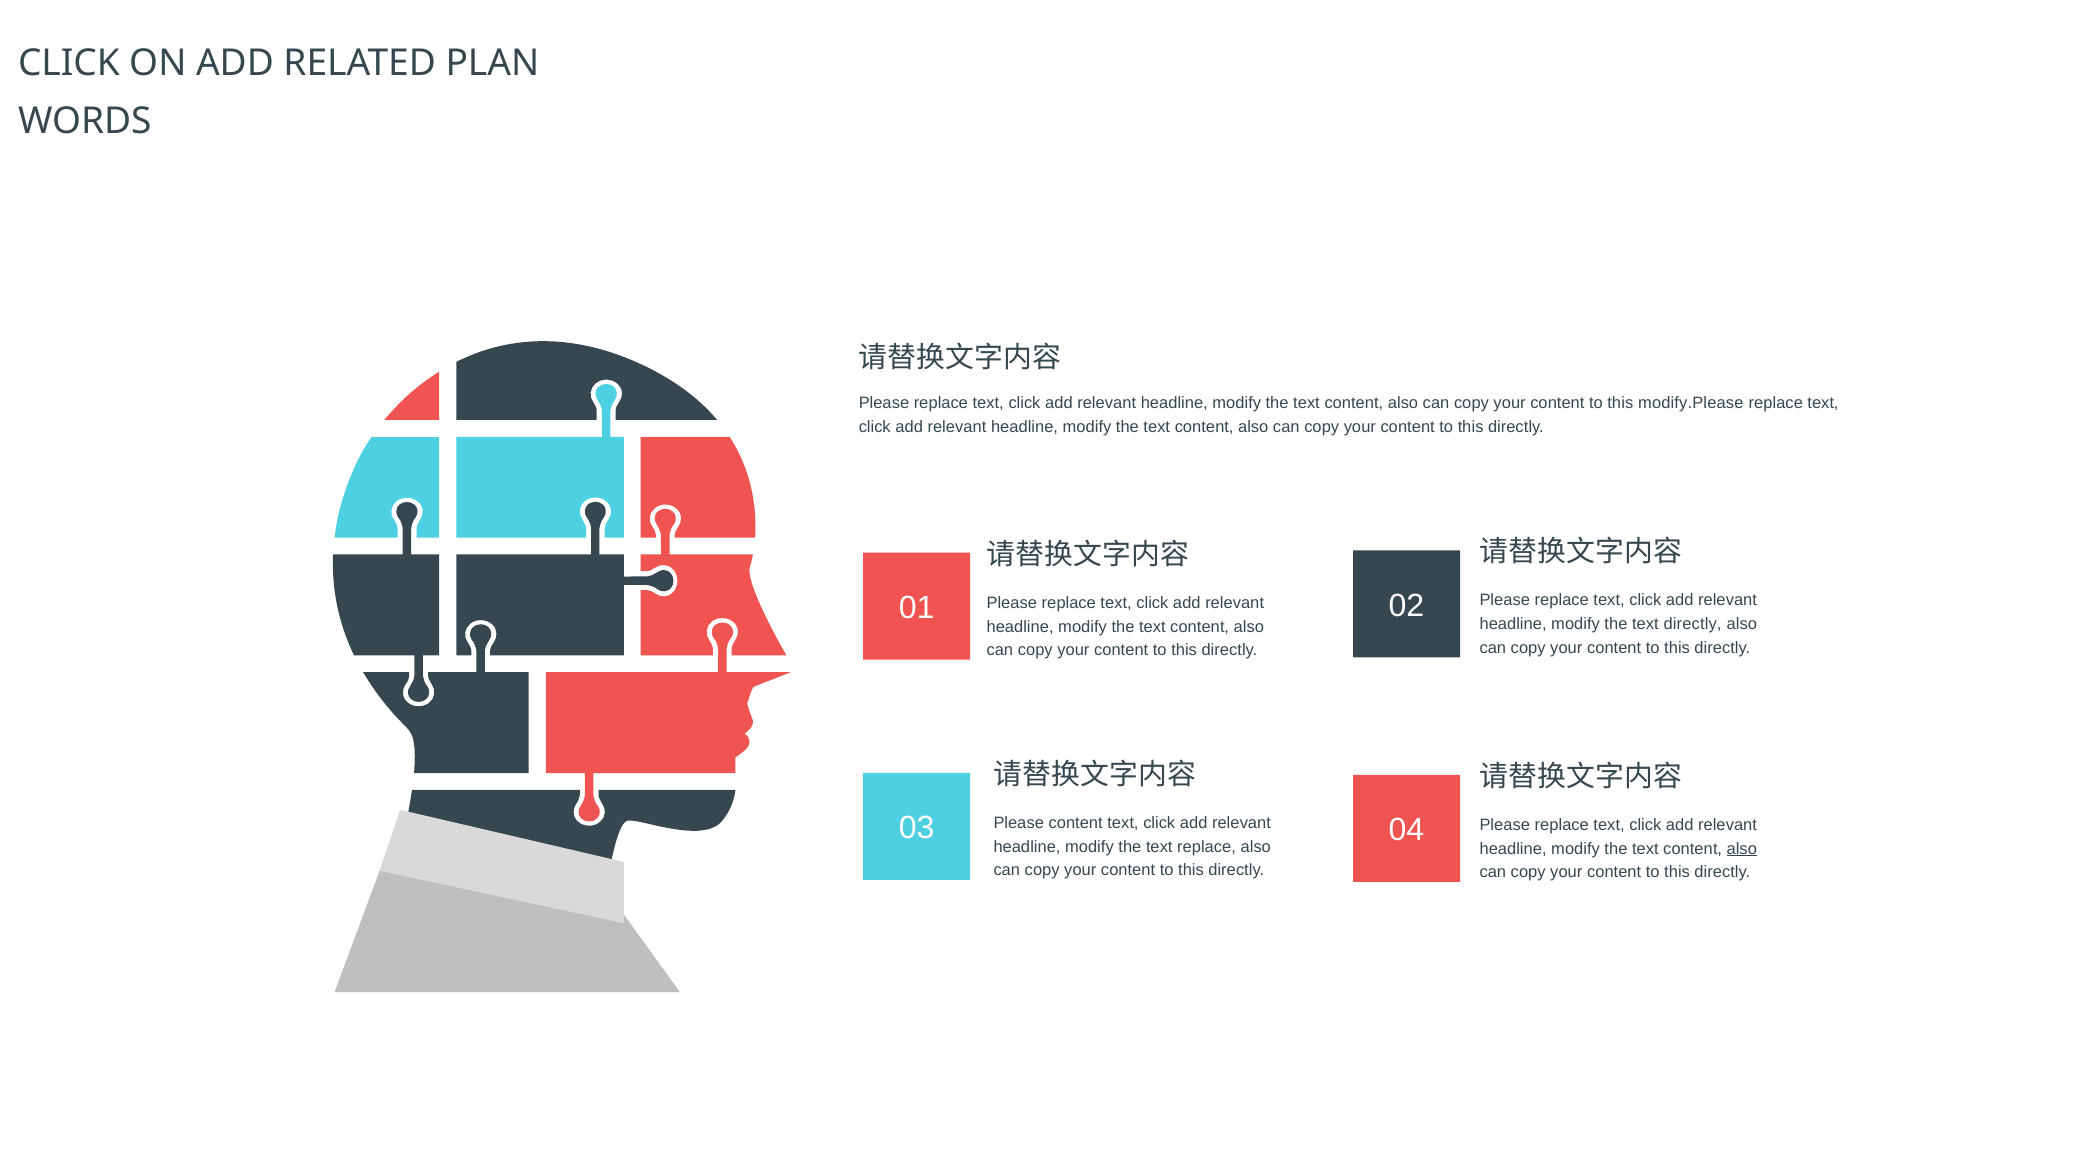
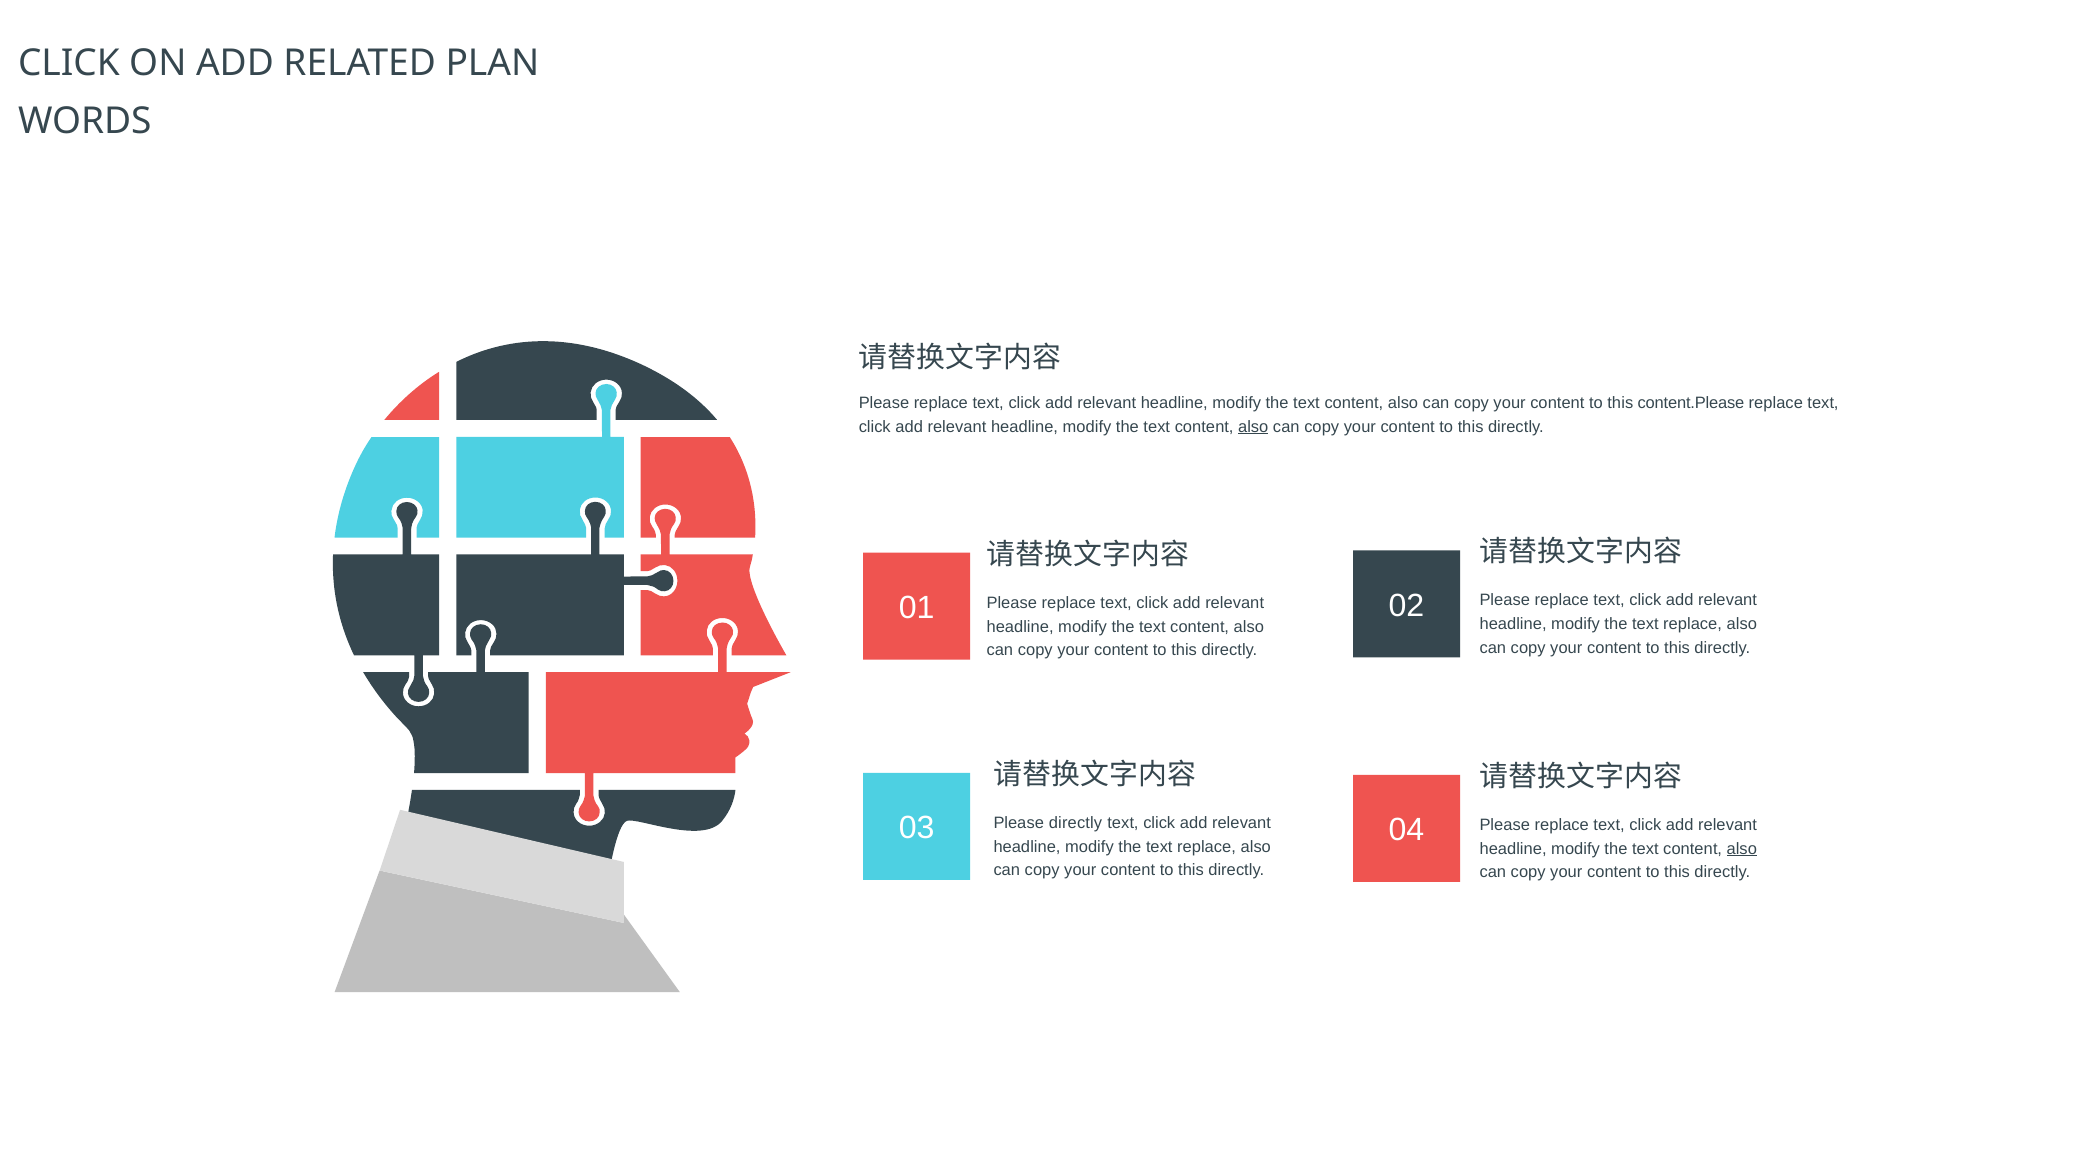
modify.Please: modify.Please -> content.Please
also at (1253, 427) underline: none -> present
directly at (1693, 624): directly -> replace
Please content: content -> directly
